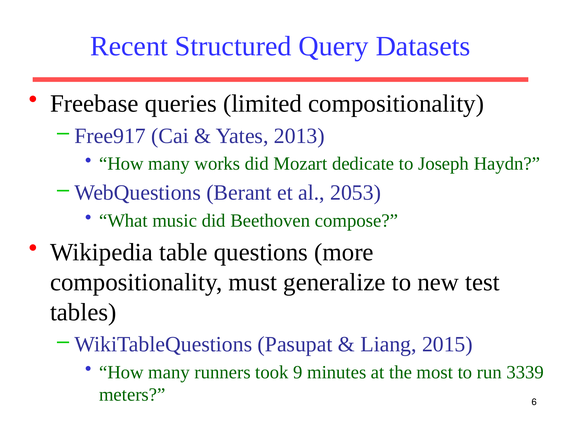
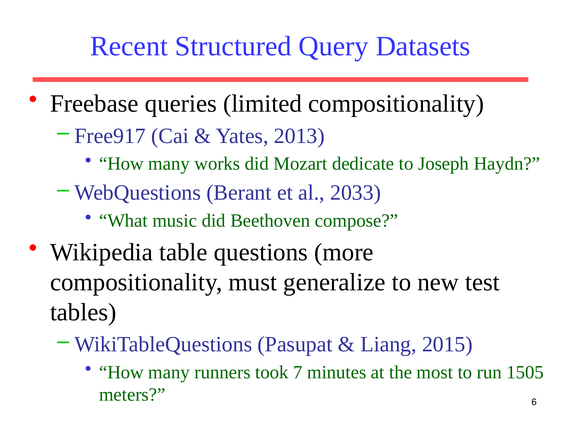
2053: 2053 -> 2033
9: 9 -> 7
3339: 3339 -> 1505
